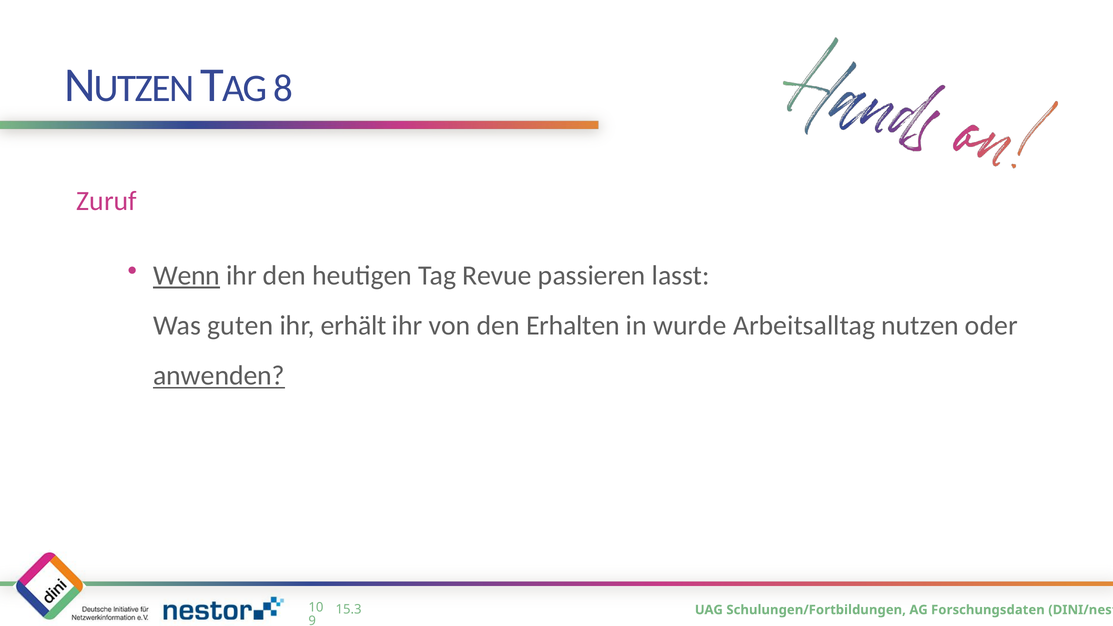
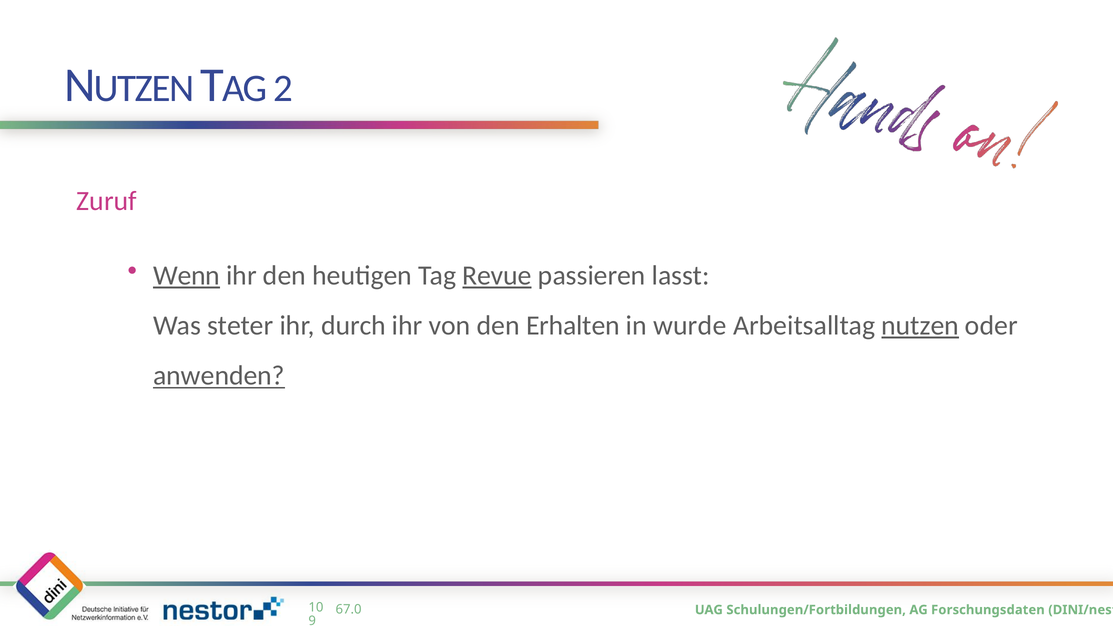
8: 8 -> 2
Revue underline: none -> present
guten: guten -> steter
erhält: erhält -> durch
nutzen underline: none -> present
15.3: 15.3 -> 67.0
